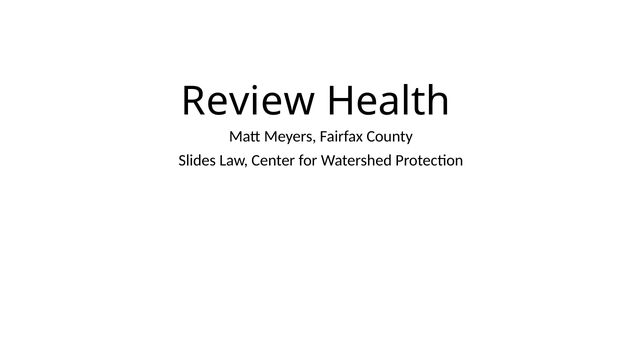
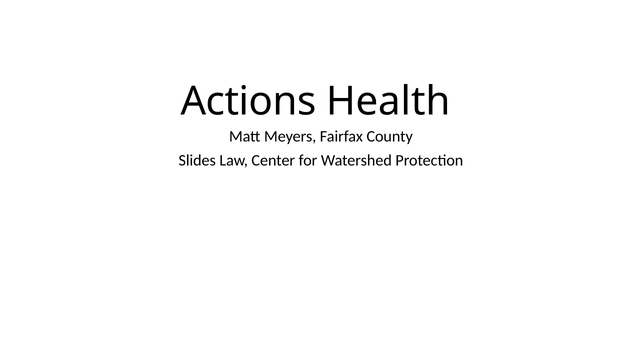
Review: Review -> Actions
